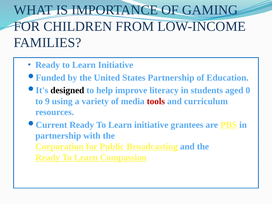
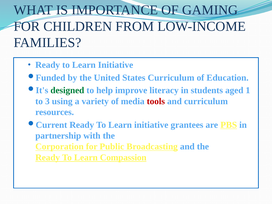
States Partnership: Partnership -> Curriculum
designed colour: black -> green
0: 0 -> 1
9: 9 -> 3
